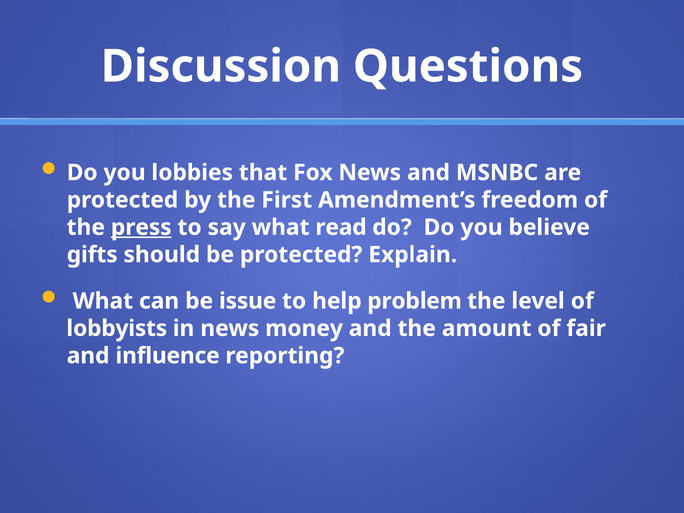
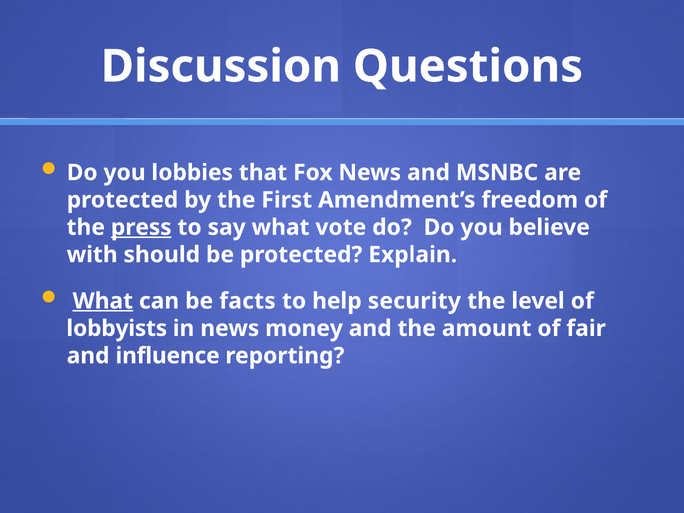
read: read -> vote
gifts: gifts -> with
What at (103, 301) underline: none -> present
issue: issue -> facts
problem: problem -> security
